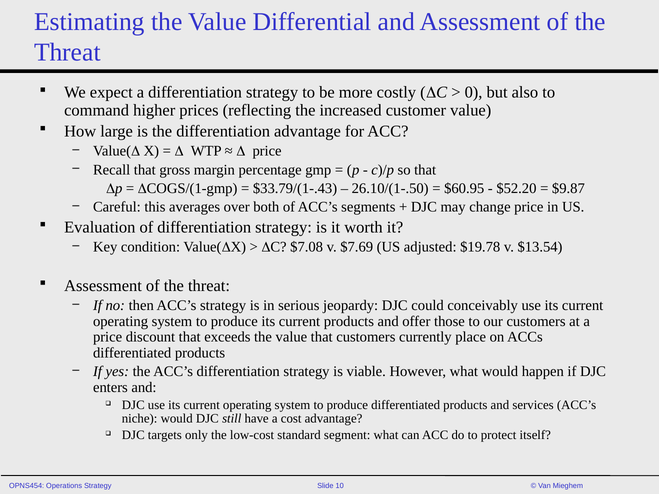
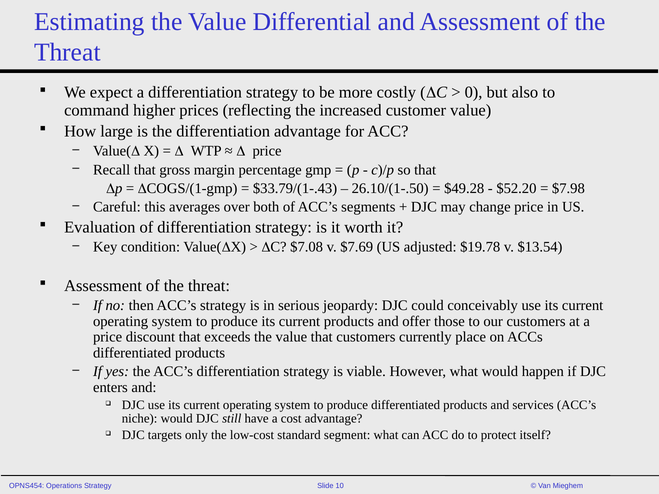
$60.95: $60.95 -> $49.28
$9.87: $9.87 -> $7.98
